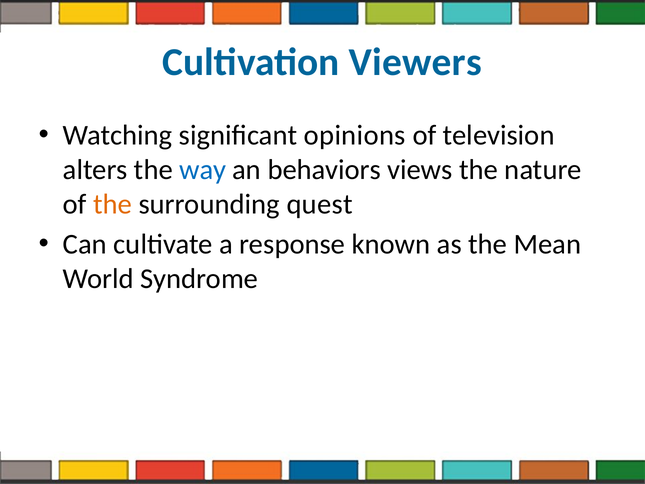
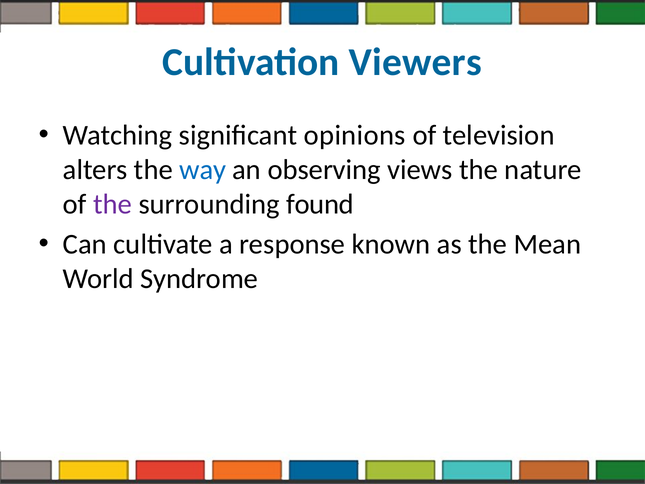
behaviors: behaviors -> observing
the at (113, 204) colour: orange -> purple
quest: quest -> found
